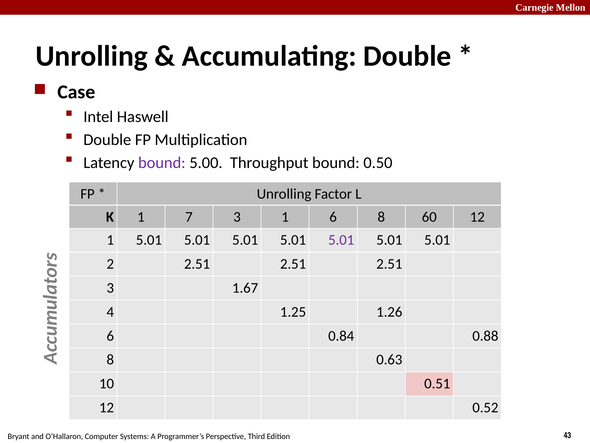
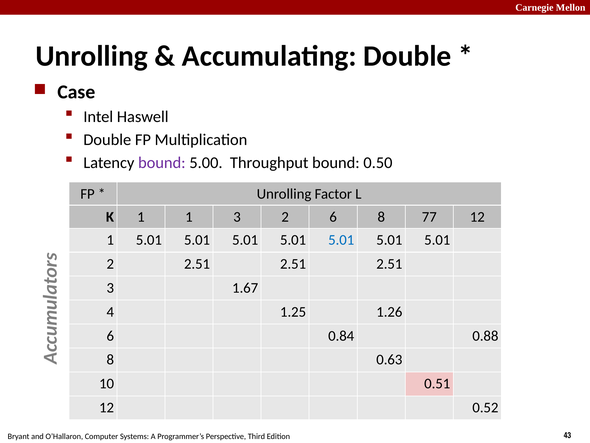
1 7: 7 -> 1
3 1: 1 -> 2
60: 60 -> 77
5.01 at (341, 240) colour: purple -> blue
